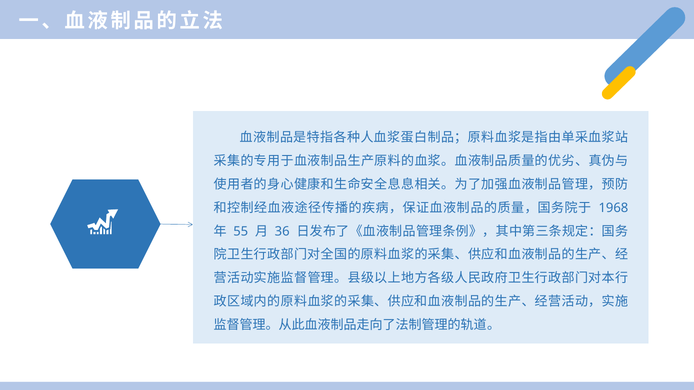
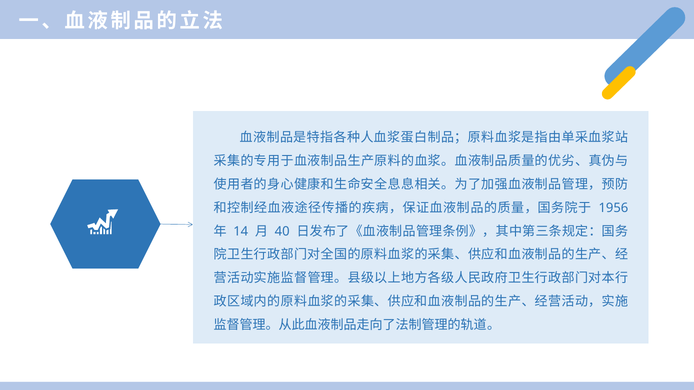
1968: 1968 -> 1956
55: 55 -> 14
36: 36 -> 40
